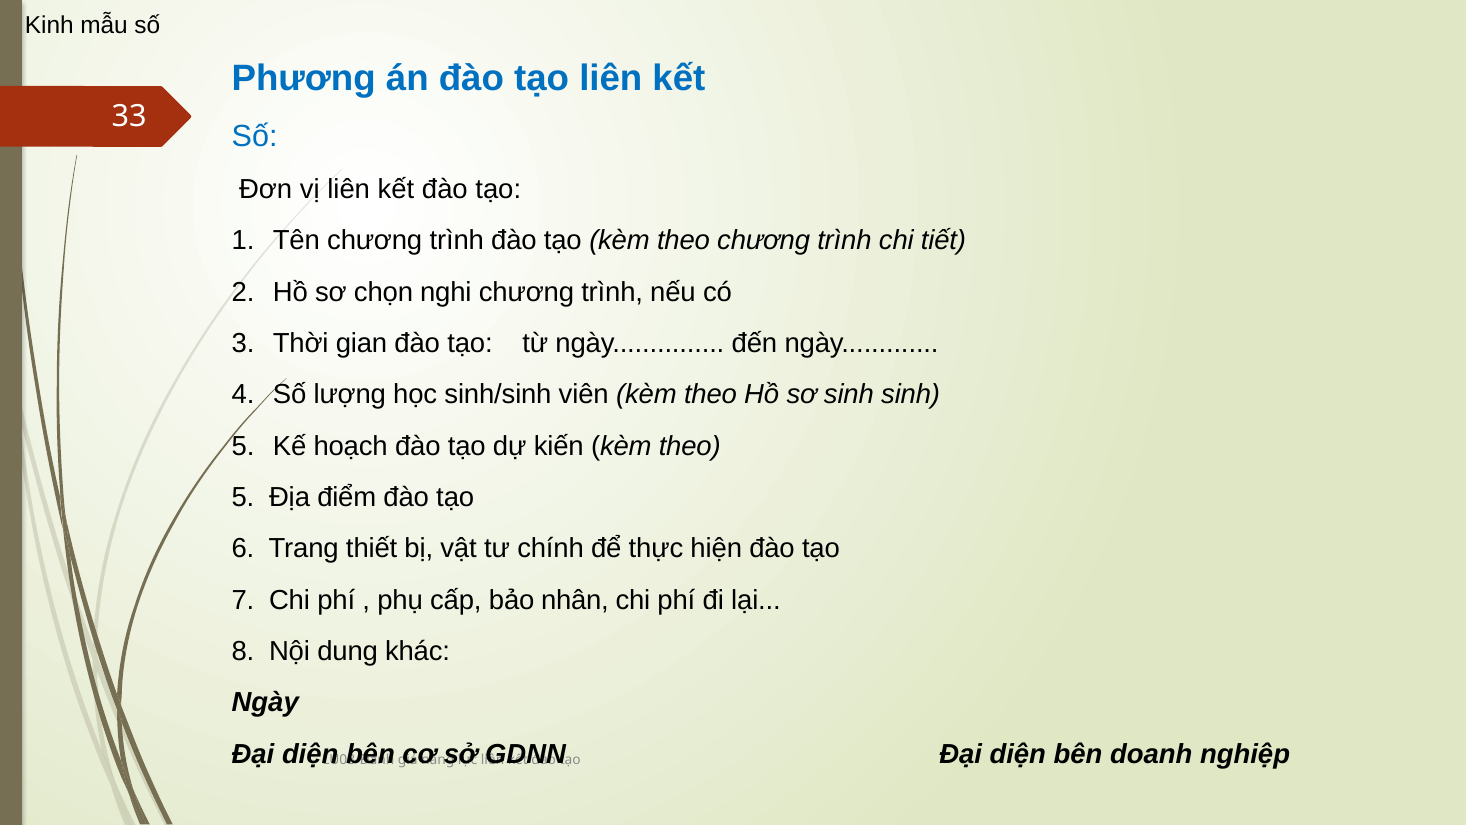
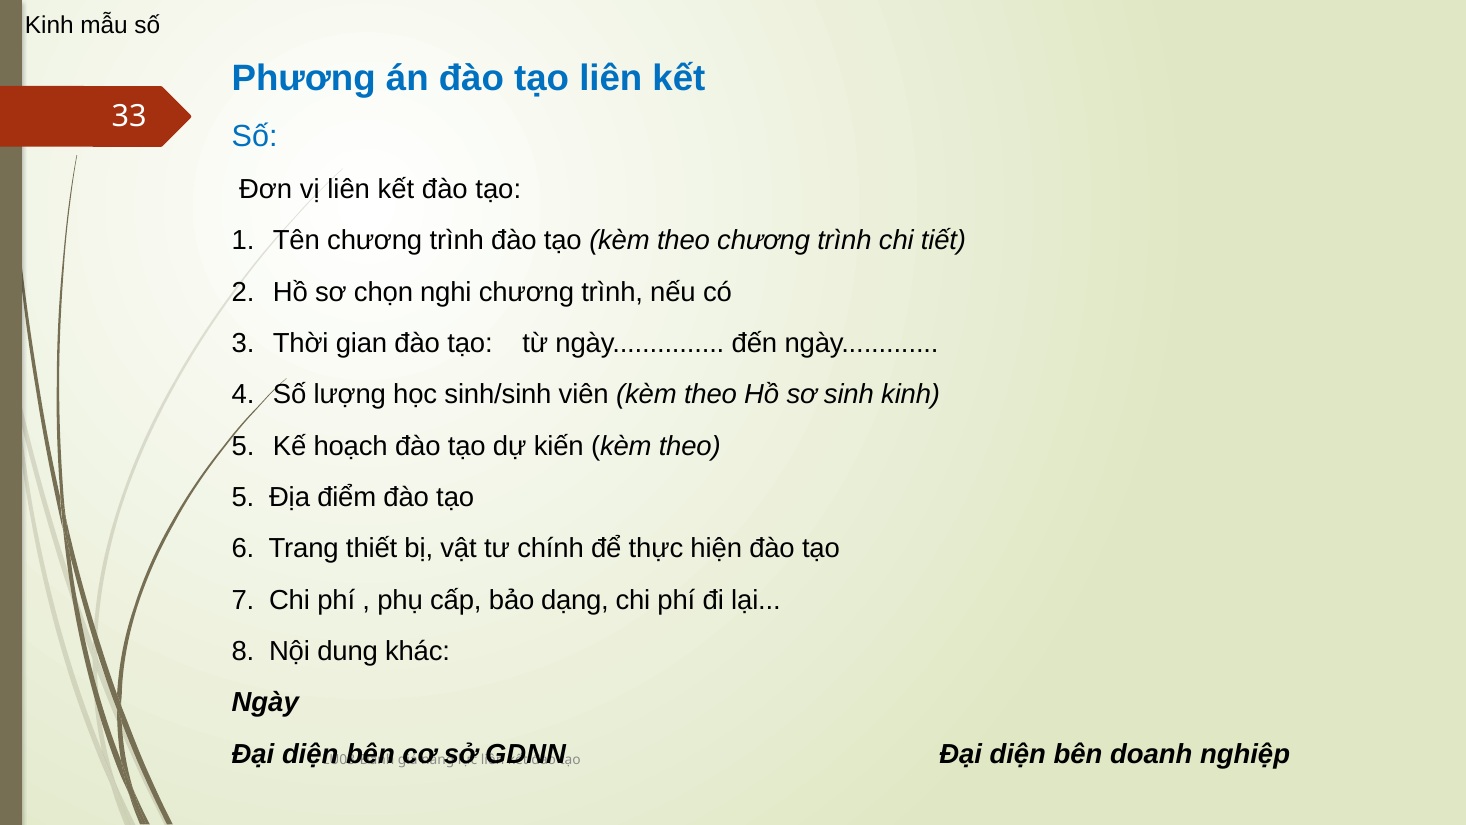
sinh sinh: sinh -> kinh
nhân: nhân -> dạng
